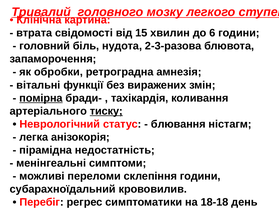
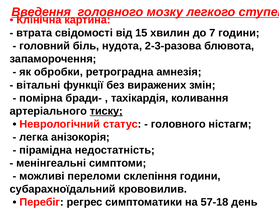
Тривалий: Тривалий -> Введення
6: 6 -> 7
помірна underline: present -> none
блювання at (178, 124): блювання -> головного
18-18: 18-18 -> 57-18
